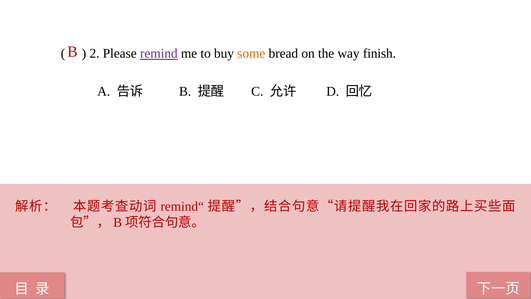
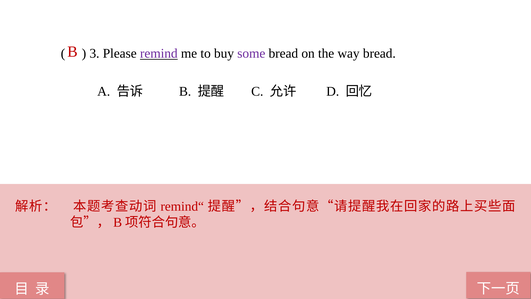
2: 2 -> 3
some colour: orange -> purple
way finish: finish -> bread
